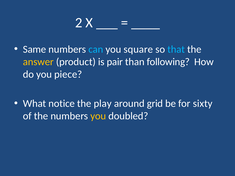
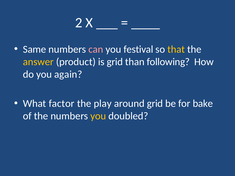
can colour: light blue -> pink
square: square -> festival
that colour: light blue -> yellow
is pair: pair -> grid
piece: piece -> again
notice: notice -> factor
sixty: sixty -> bake
